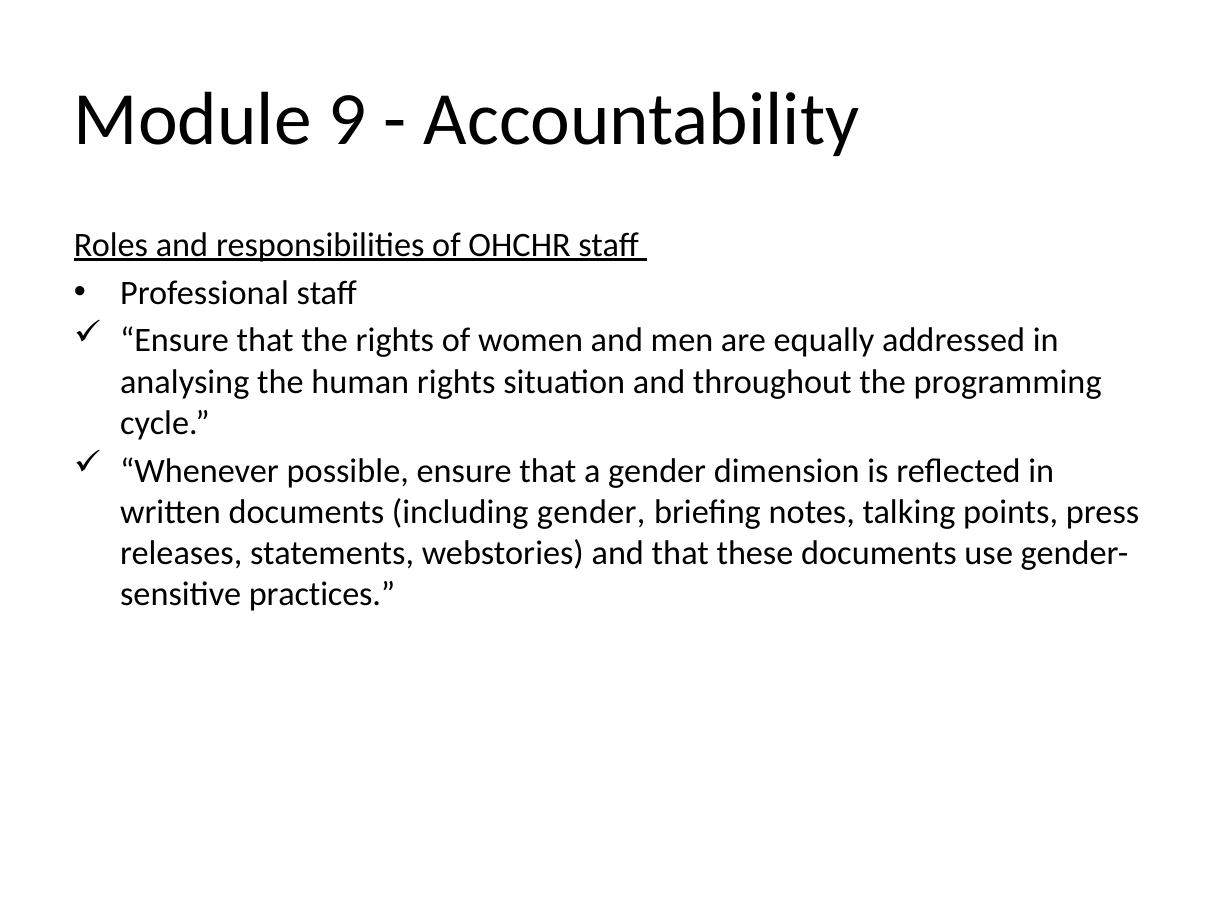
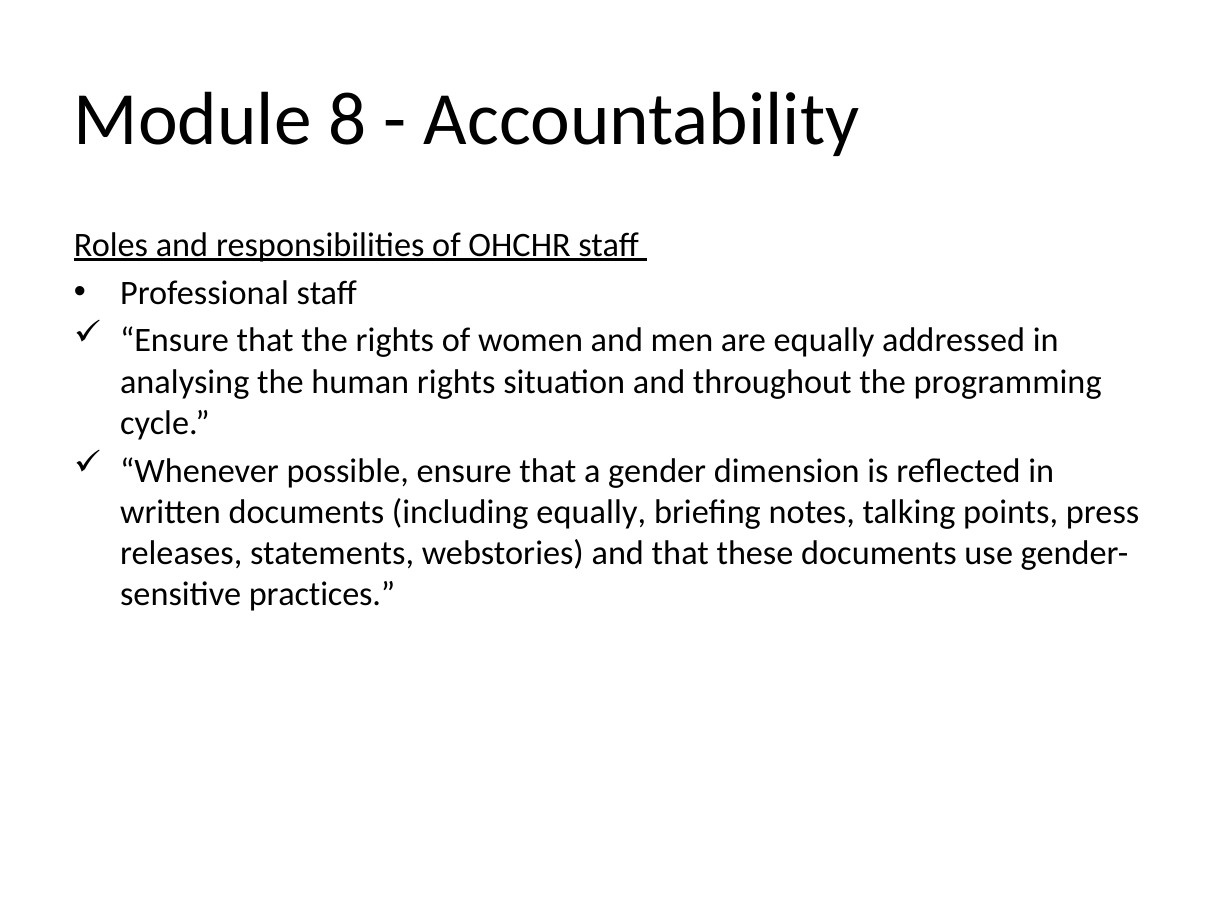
9: 9 -> 8
including gender: gender -> equally
